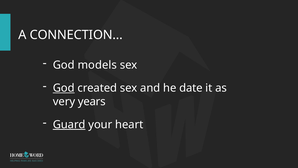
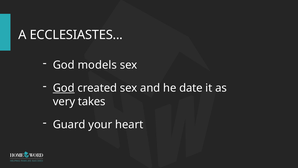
CONNECTION: CONNECTION -> ECCLESIASTES
years: years -> takes
Guard underline: present -> none
